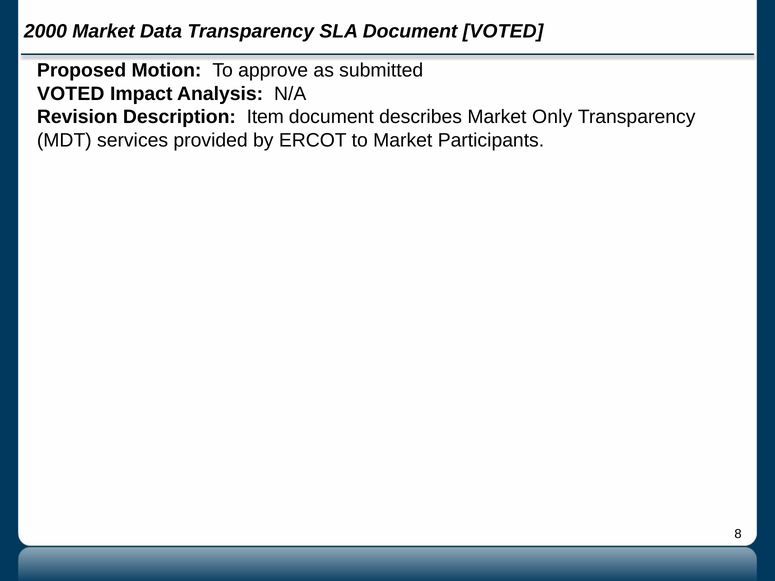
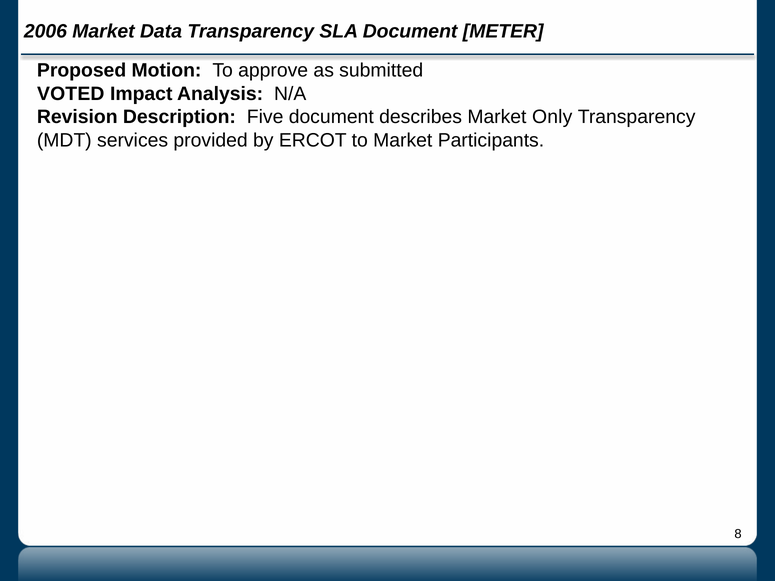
2000: 2000 -> 2006
Document VOTED: VOTED -> METER
Item: Item -> Five
